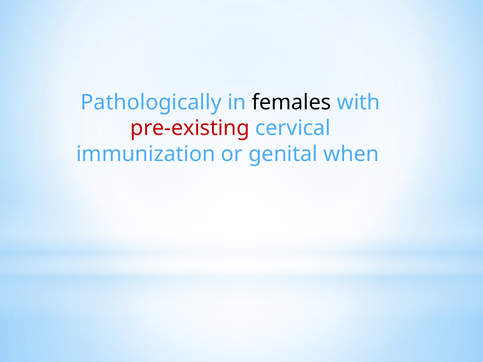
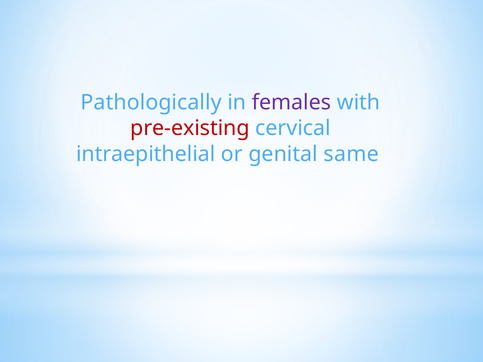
females colour: black -> purple
immunization: immunization -> intraepithelial
when: when -> same
